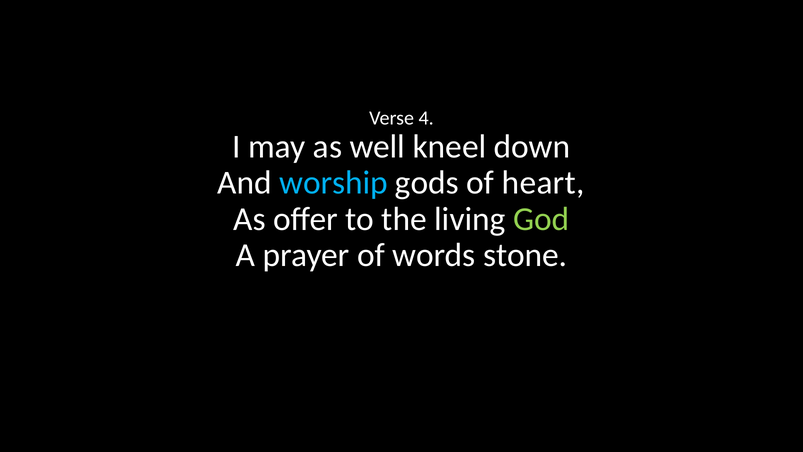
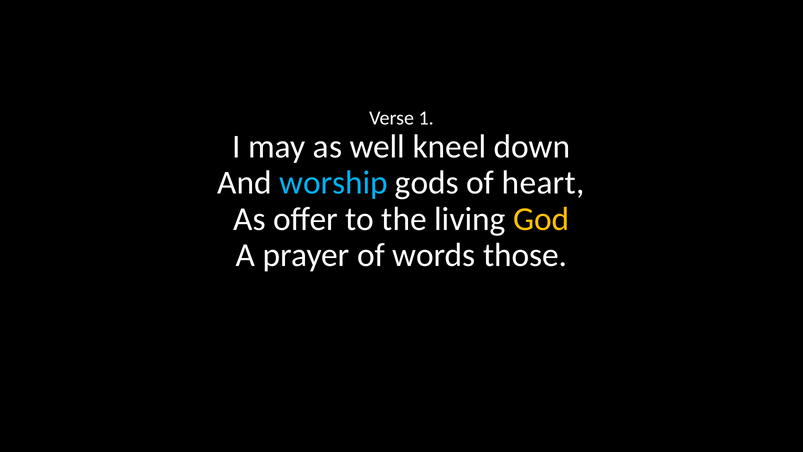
4: 4 -> 1
God colour: light green -> yellow
stone: stone -> those
